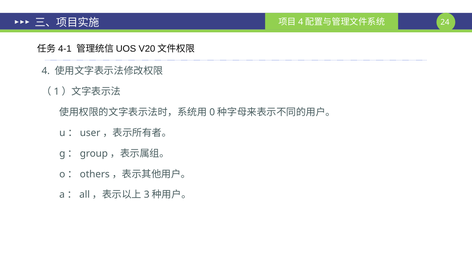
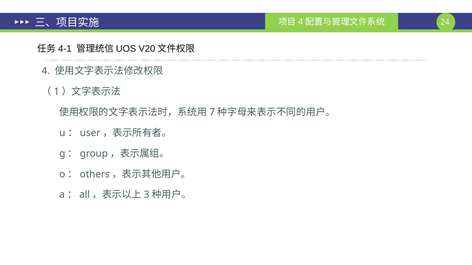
0: 0 -> 7
